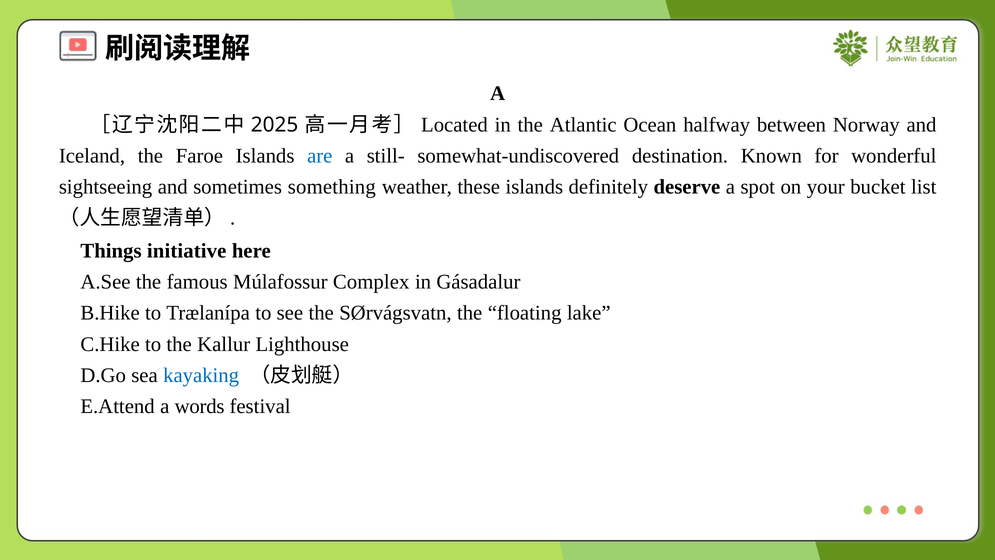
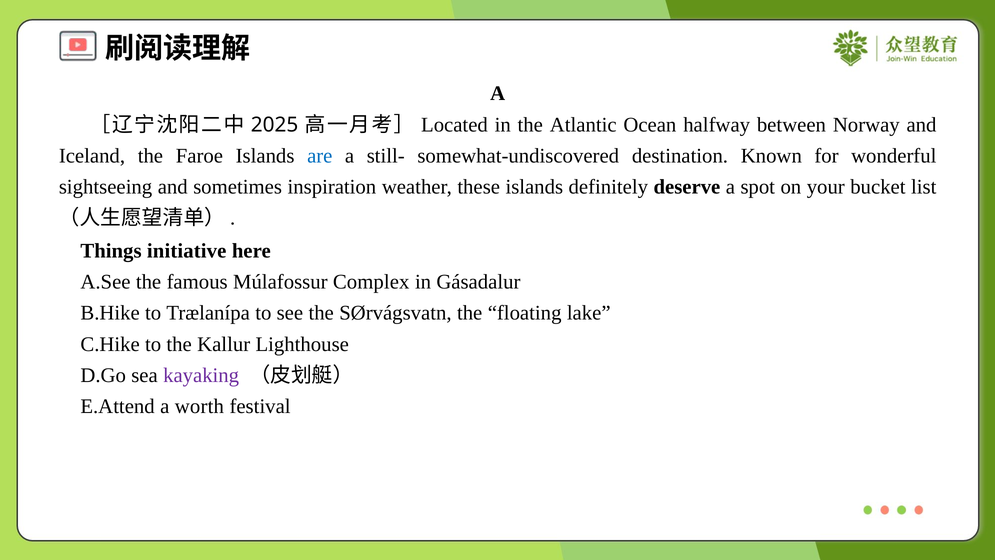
something: something -> inspiration
kayaking colour: blue -> purple
words: words -> worth
